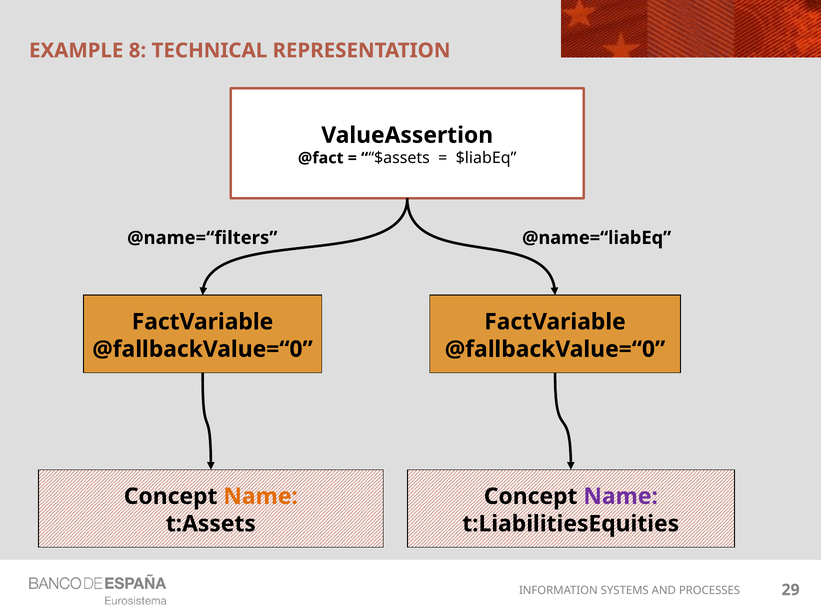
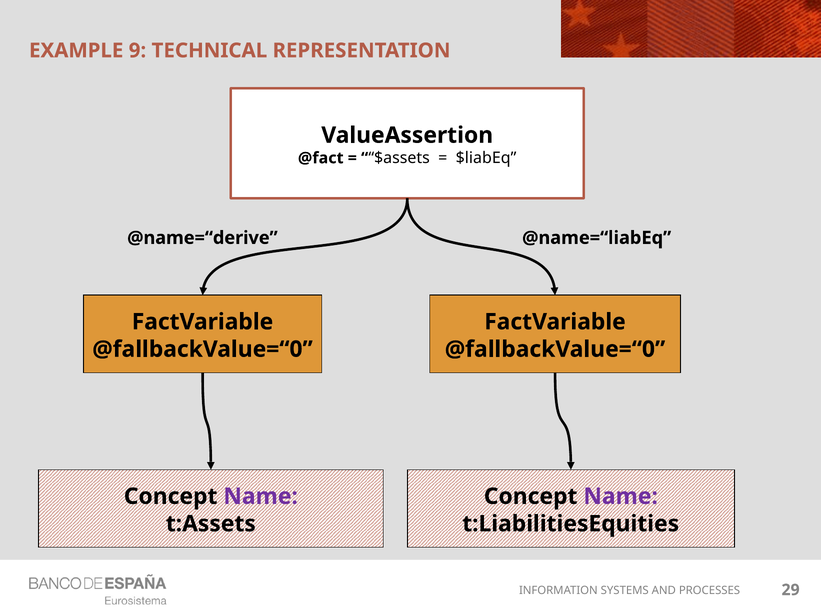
8: 8 -> 9
@name=“filters: @name=“filters -> @name=“derive
Name at (261, 496) colour: orange -> purple
